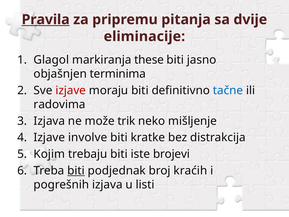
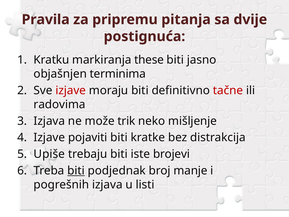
Pravila underline: present -> none
eliminacije: eliminacije -> postignuća
Glagol: Glagol -> Kratku
tačne colour: blue -> red
involve: involve -> pojaviti
Kojim: Kojim -> Upiše
kraćih: kraćih -> manje
